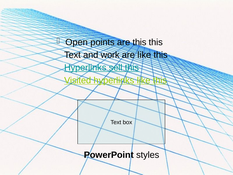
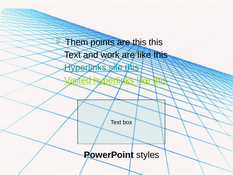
Open: Open -> Them
sell: sell -> site
